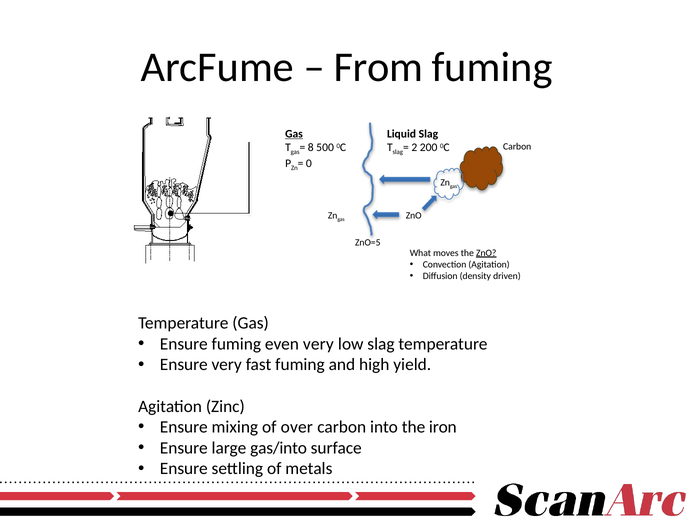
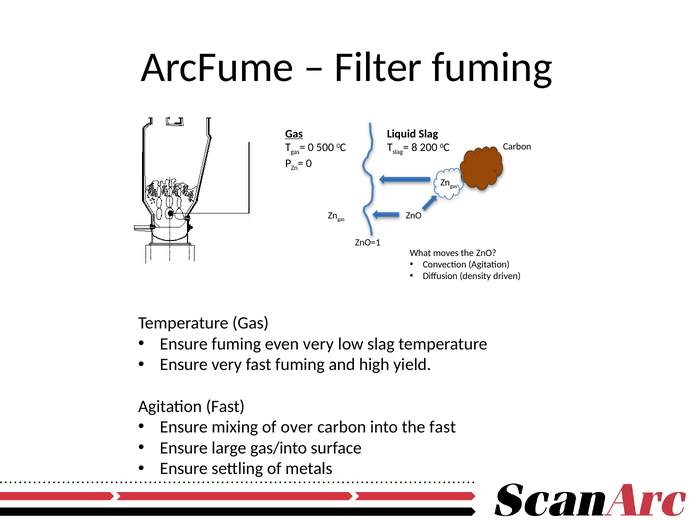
From: From -> Filter
8 at (311, 148): 8 -> 0
2: 2 -> 8
ZnO=5: ZnO=5 -> ZnO=1
ZnO at (486, 253) underline: present -> none
Agitation Zinc: Zinc -> Fast
the iron: iron -> fast
